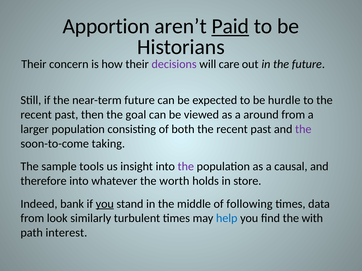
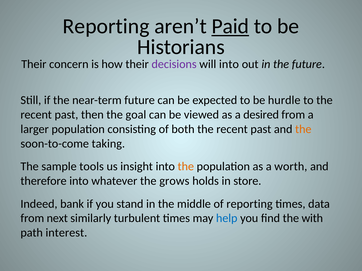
Apportion at (106, 26): Apportion -> Reporting
will care: care -> into
around: around -> desired
the at (303, 129) colour: purple -> orange
the at (186, 167) colour: purple -> orange
causal: causal -> worth
worth: worth -> grows
you at (105, 204) underline: present -> none
of following: following -> reporting
look: look -> next
